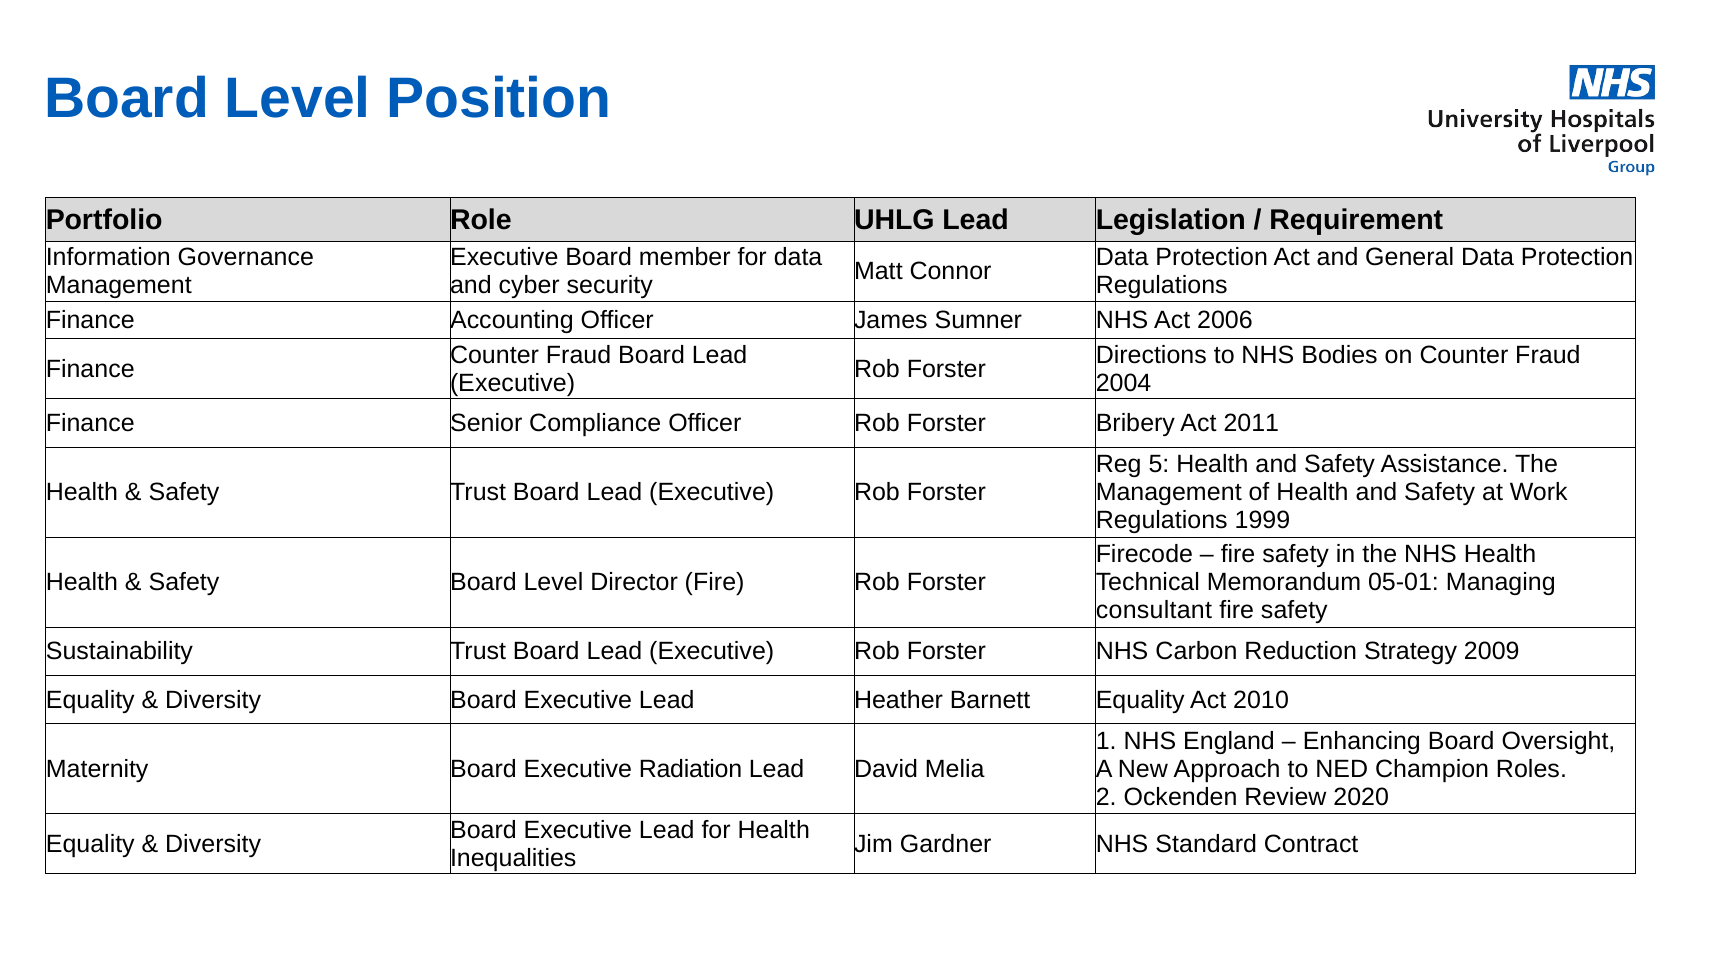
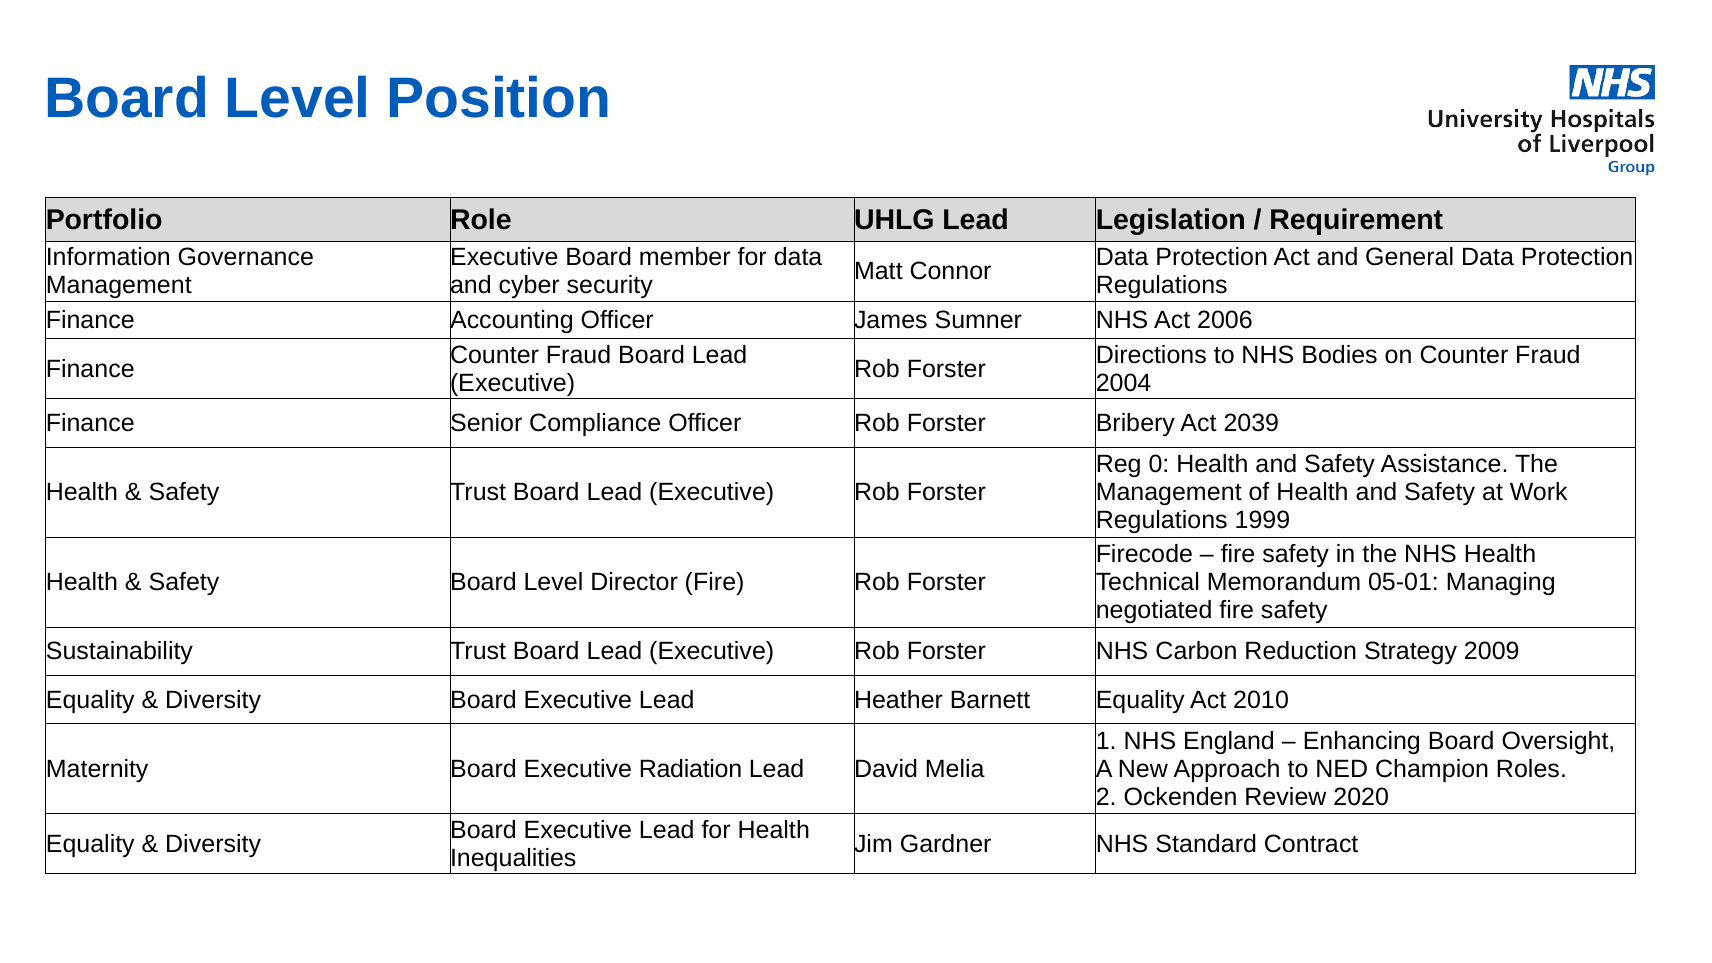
2011: 2011 -> 2039
5: 5 -> 0
consultant: consultant -> negotiated
